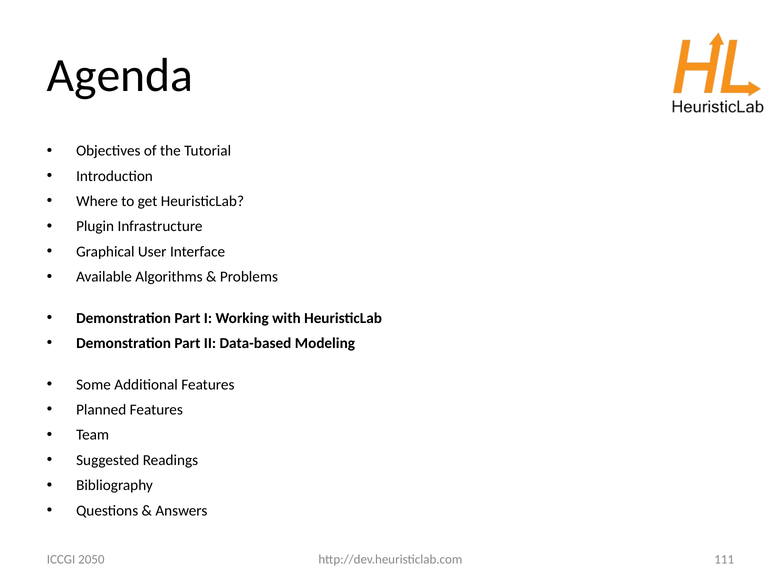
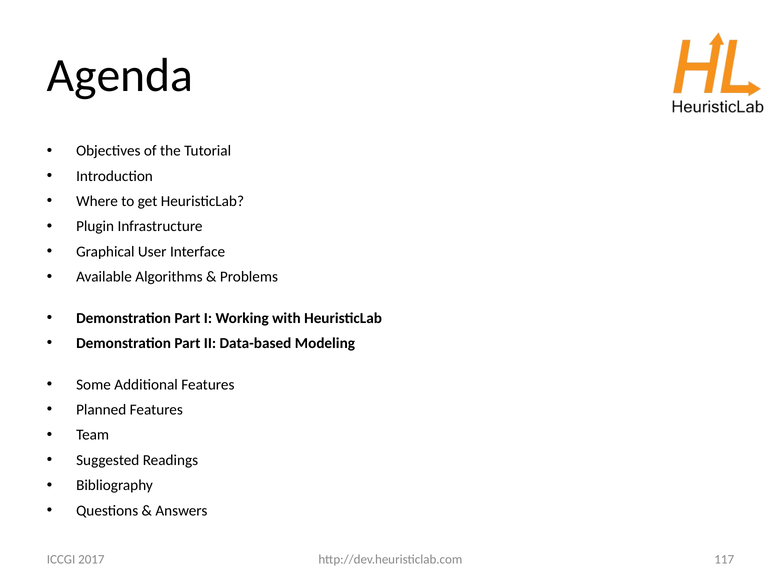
111: 111 -> 117
2050: 2050 -> 2017
